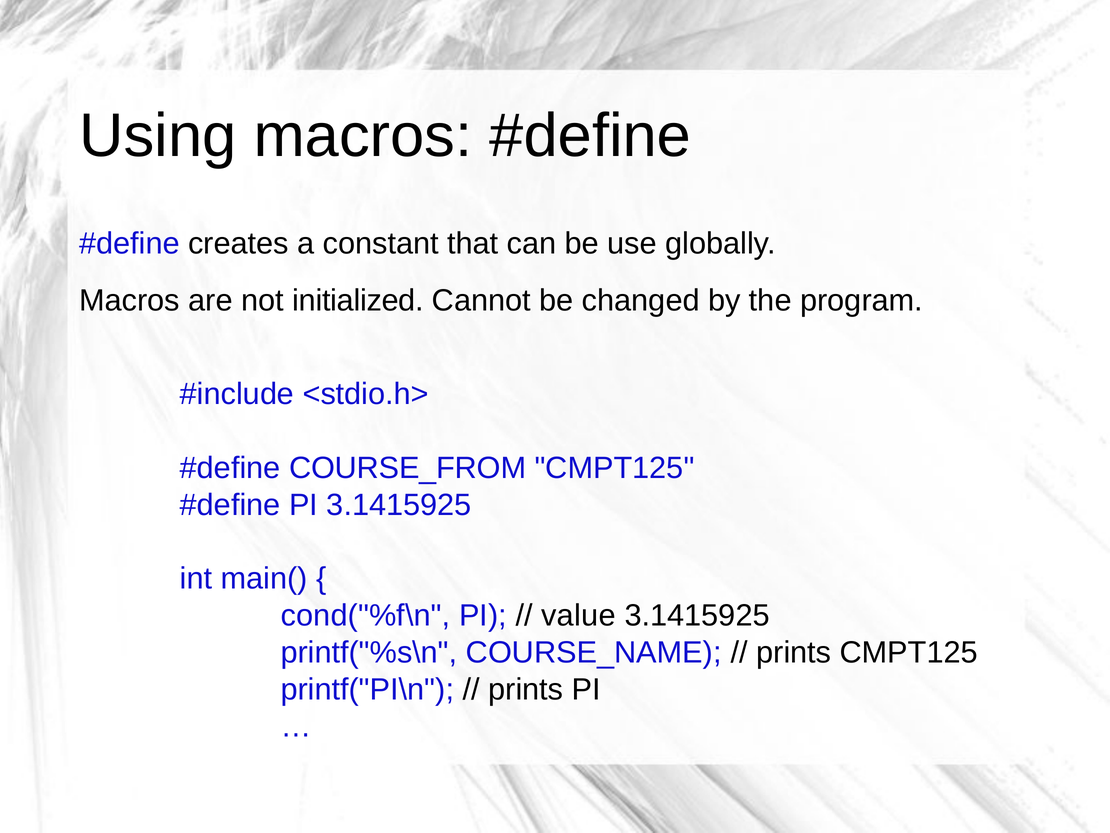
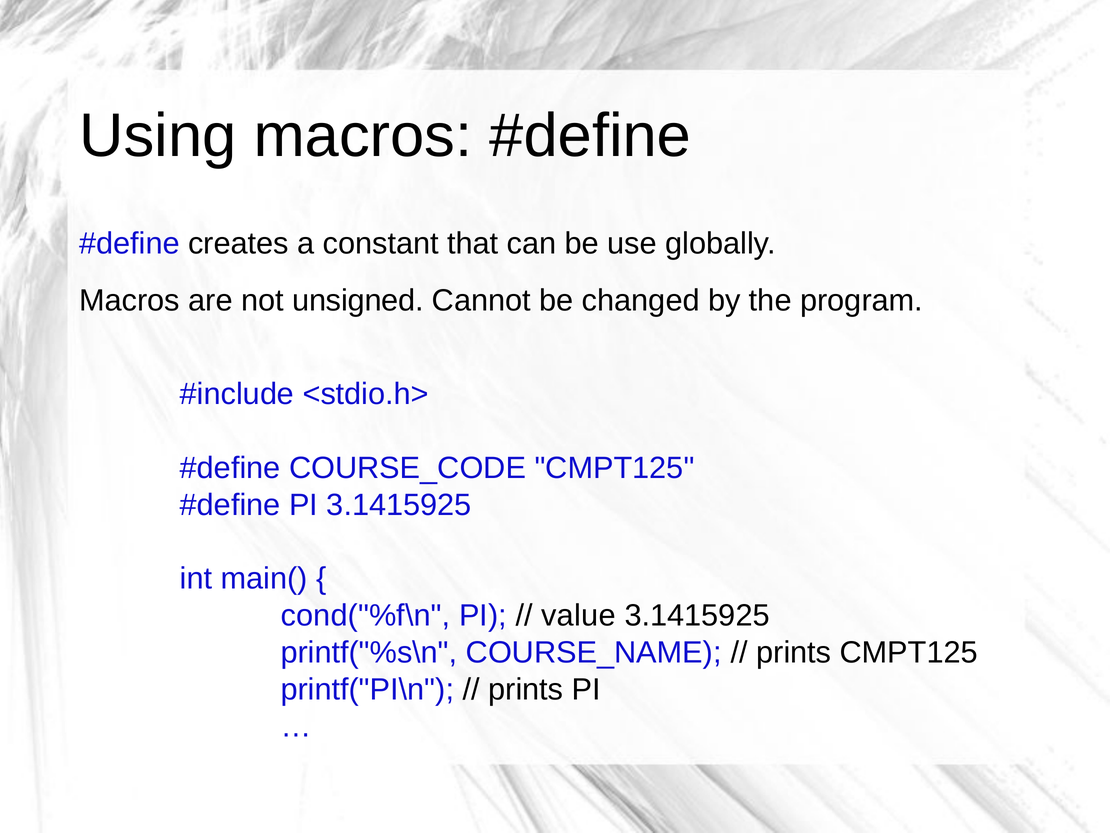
initialized: initialized -> unsigned
COURSE_FROM: COURSE_FROM -> COURSE_CODE
